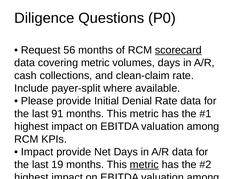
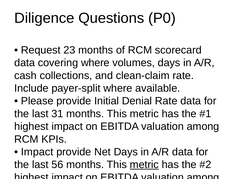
56: 56 -> 23
scorecard underline: present -> none
covering metric: metric -> where
91: 91 -> 31
19: 19 -> 56
